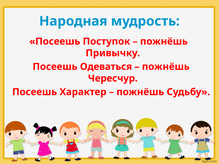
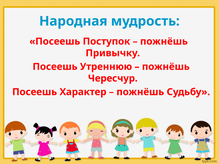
Одеваться: Одеваться -> Утреннюю
